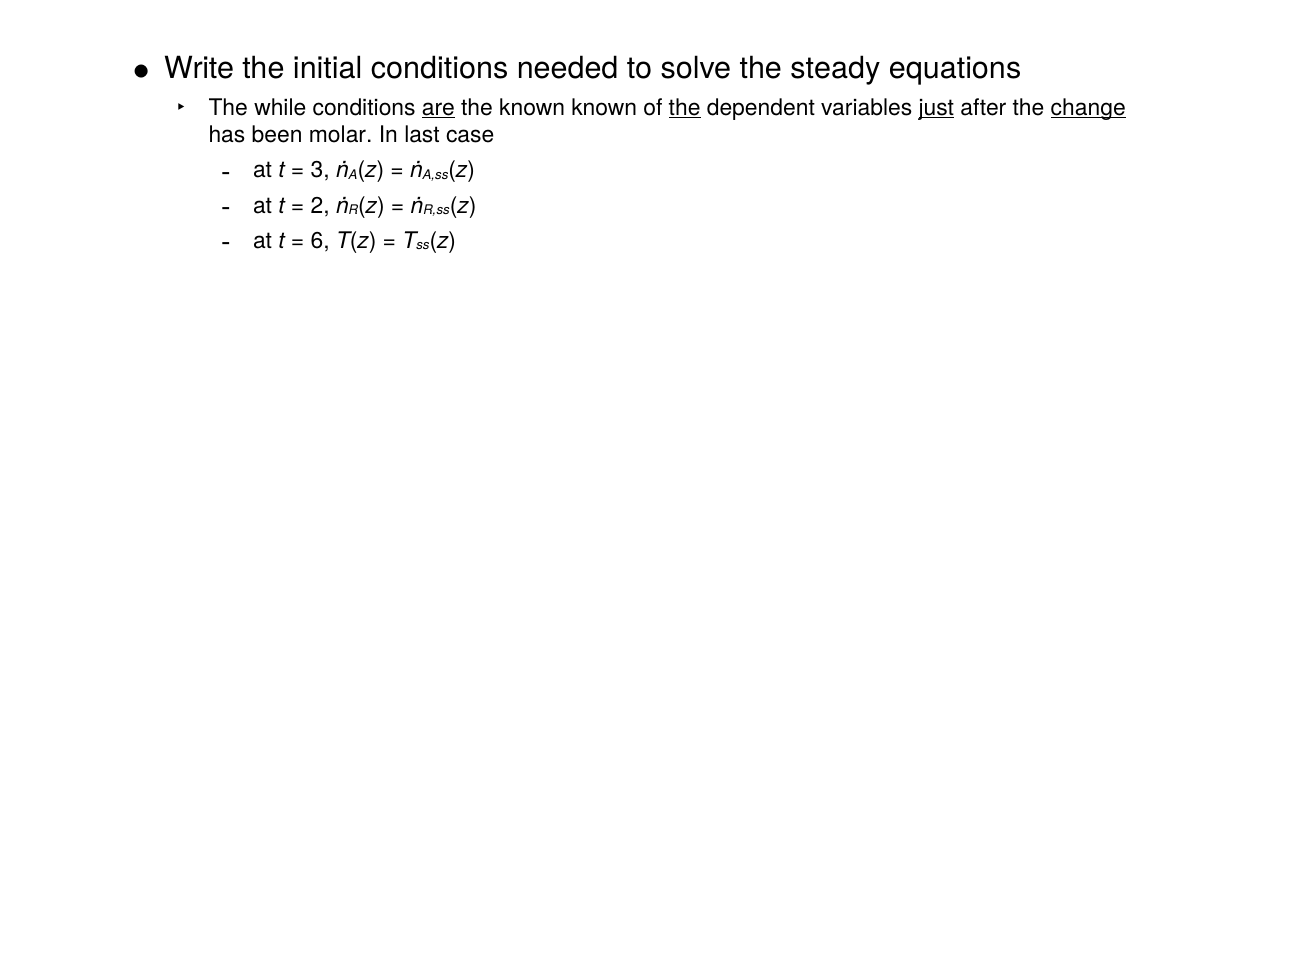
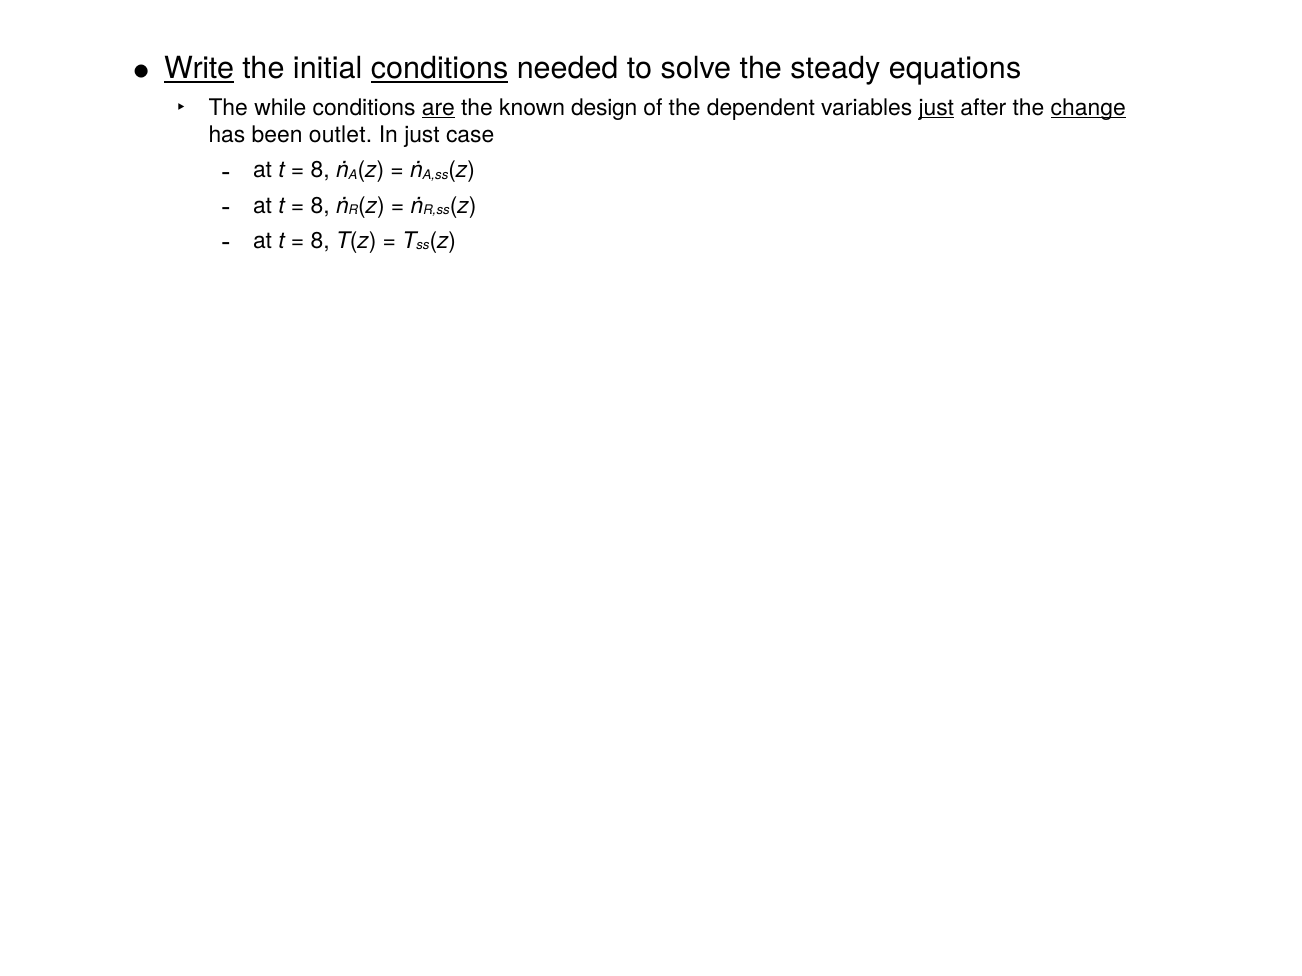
Write underline: none -> present
conditions at (440, 69) underline: none -> present
known known: known -> design
the at (685, 108) underline: present -> none
molar: molar -> outlet
In last: last -> just
3 at (320, 170): 3 -> 8
2 at (320, 206): 2 -> 8
6 at (320, 241): 6 -> 8
